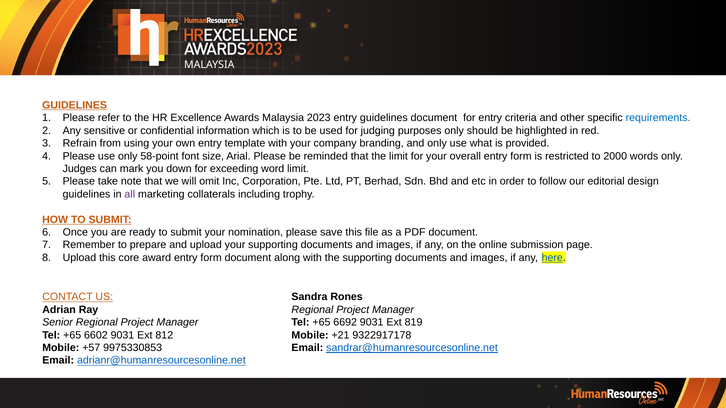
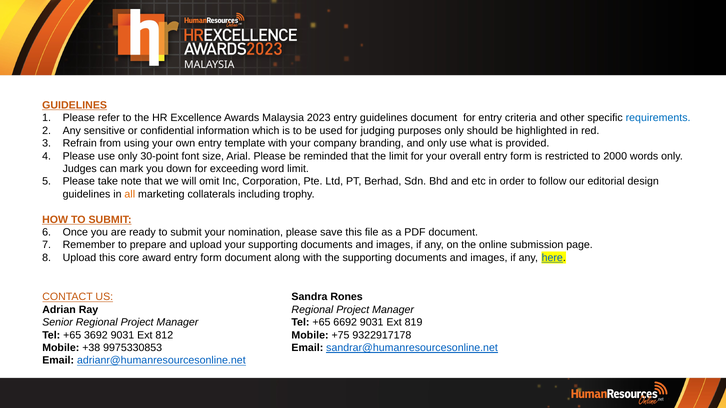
58-point: 58-point -> 30-point
all colour: purple -> orange
6602: 6602 -> 3692
+21: +21 -> +75
+57: +57 -> +38
